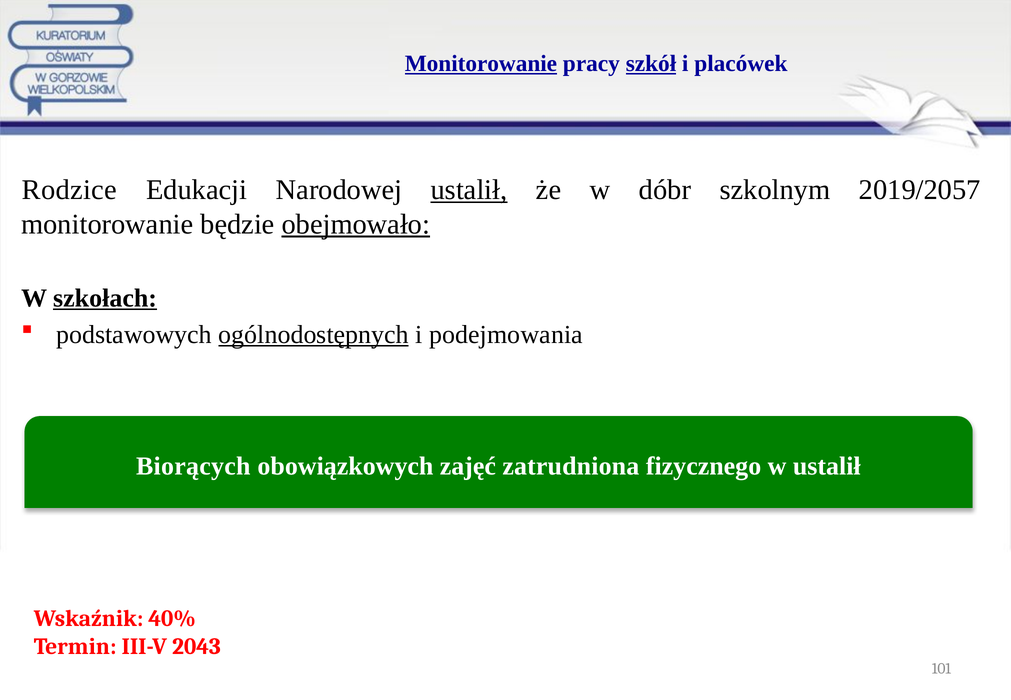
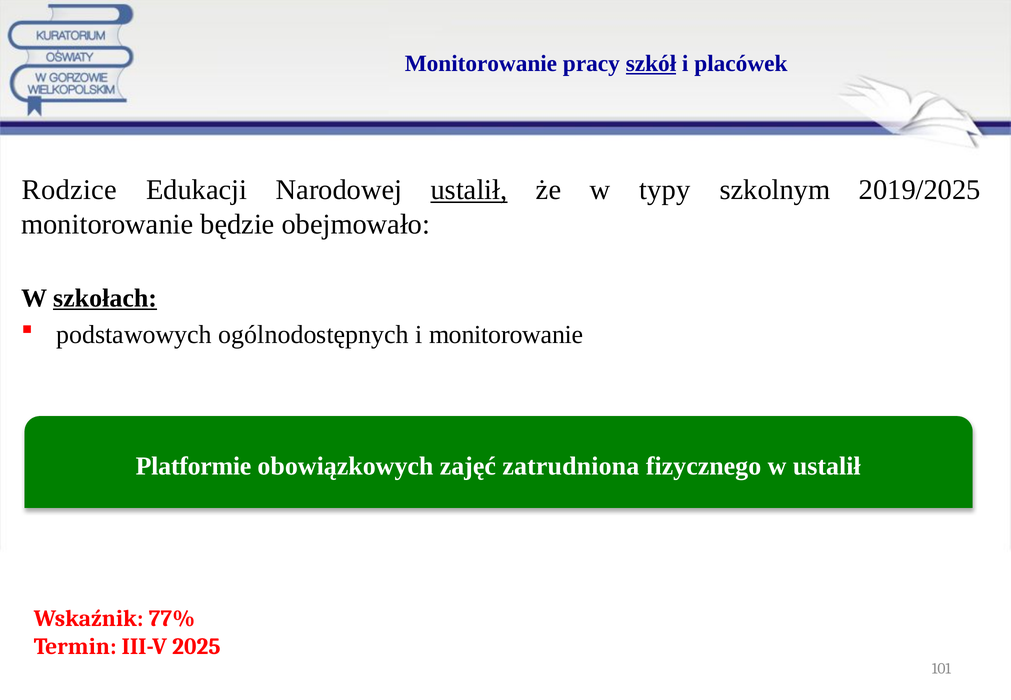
Monitorowanie at (481, 64) underline: present -> none
dóbr: dóbr -> typy
2019/2057: 2019/2057 -> 2019/2025
obejmowało underline: present -> none
ogólnodostępnych underline: present -> none
i podejmowania: podejmowania -> monitorowanie
Biorących: Biorących -> Platformie
40%: 40% -> 77%
2043: 2043 -> 2025
